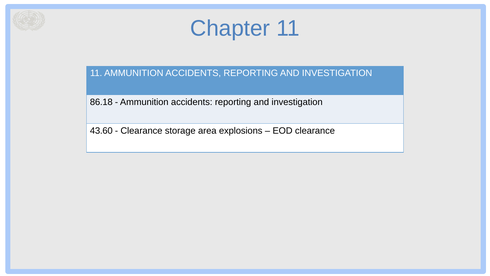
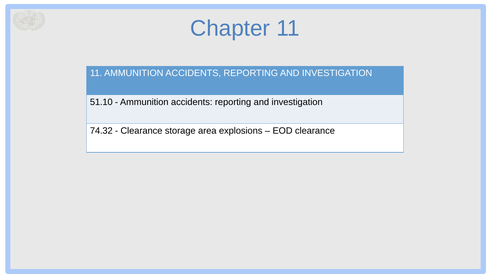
86.18: 86.18 -> 51.10
43.60: 43.60 -> 74.32
